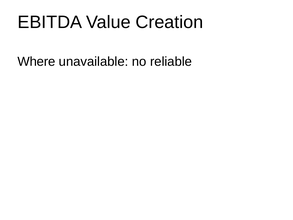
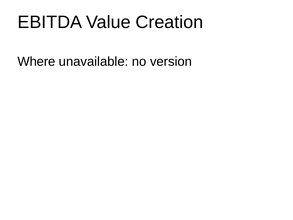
reliable: reliable -> version
